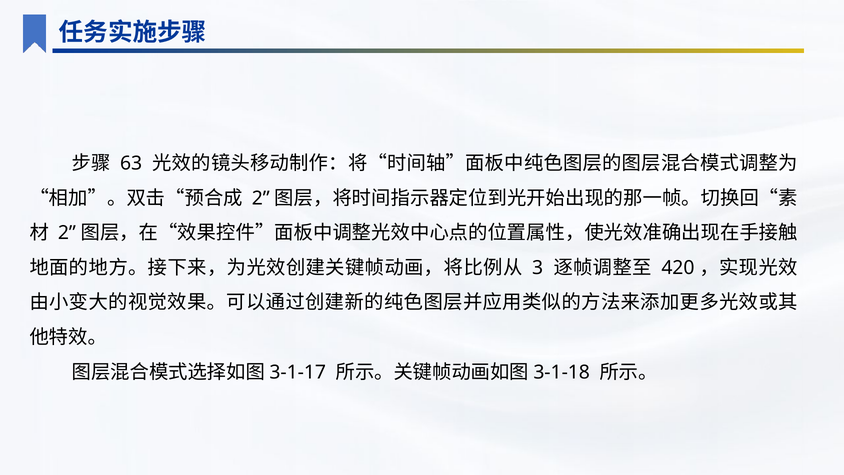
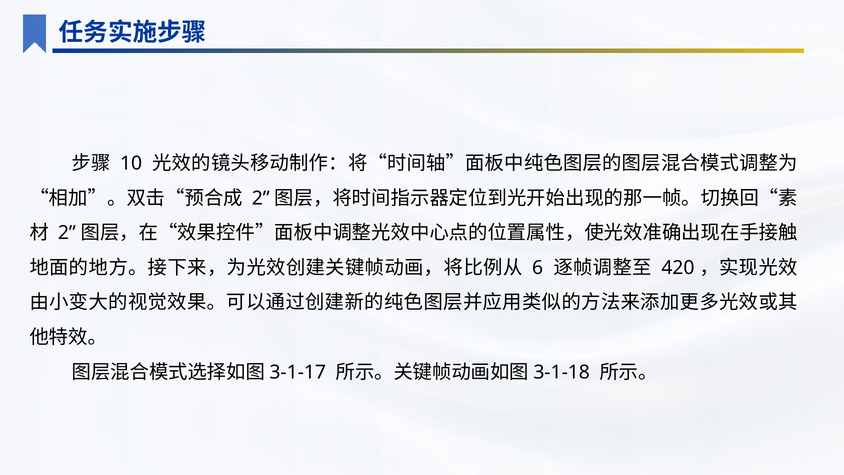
63: 63 -> 10
3: 3 -> 6
